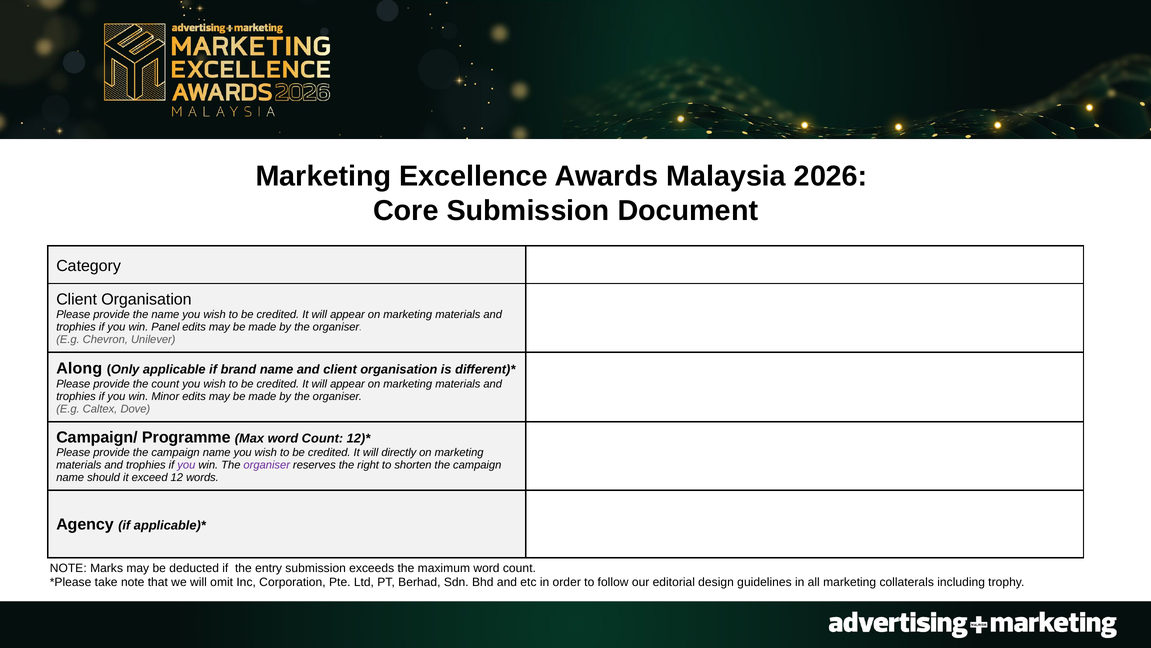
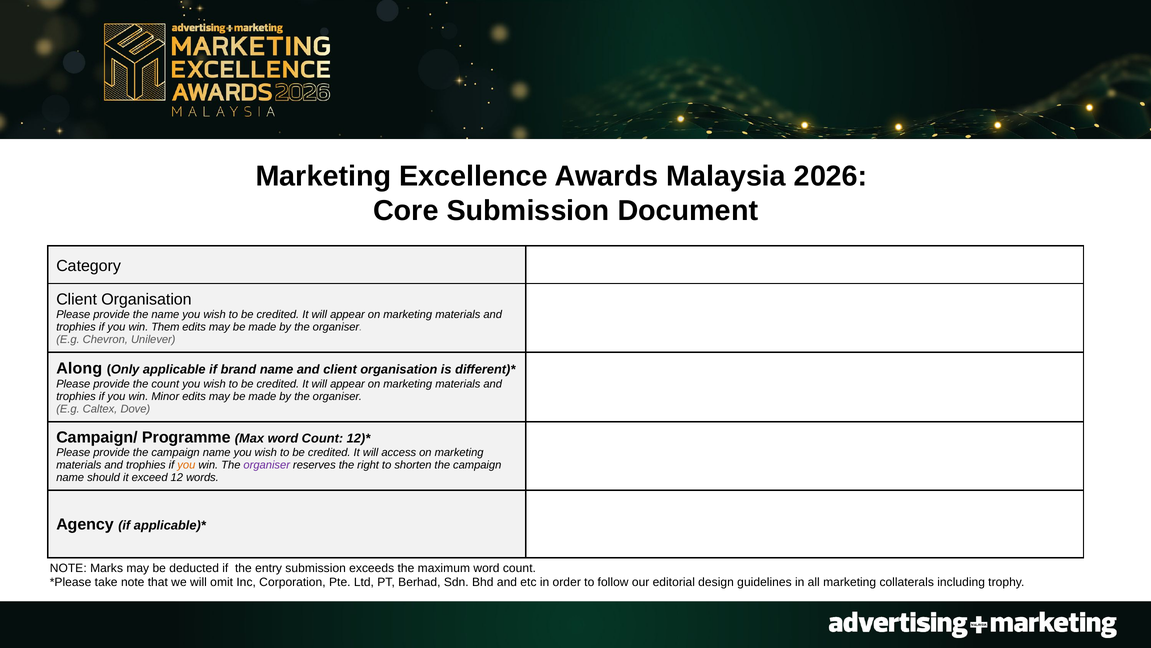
Panel: Panel -> Them
directly: directly -> access
you at (186, 465) colour: purple -> orange
